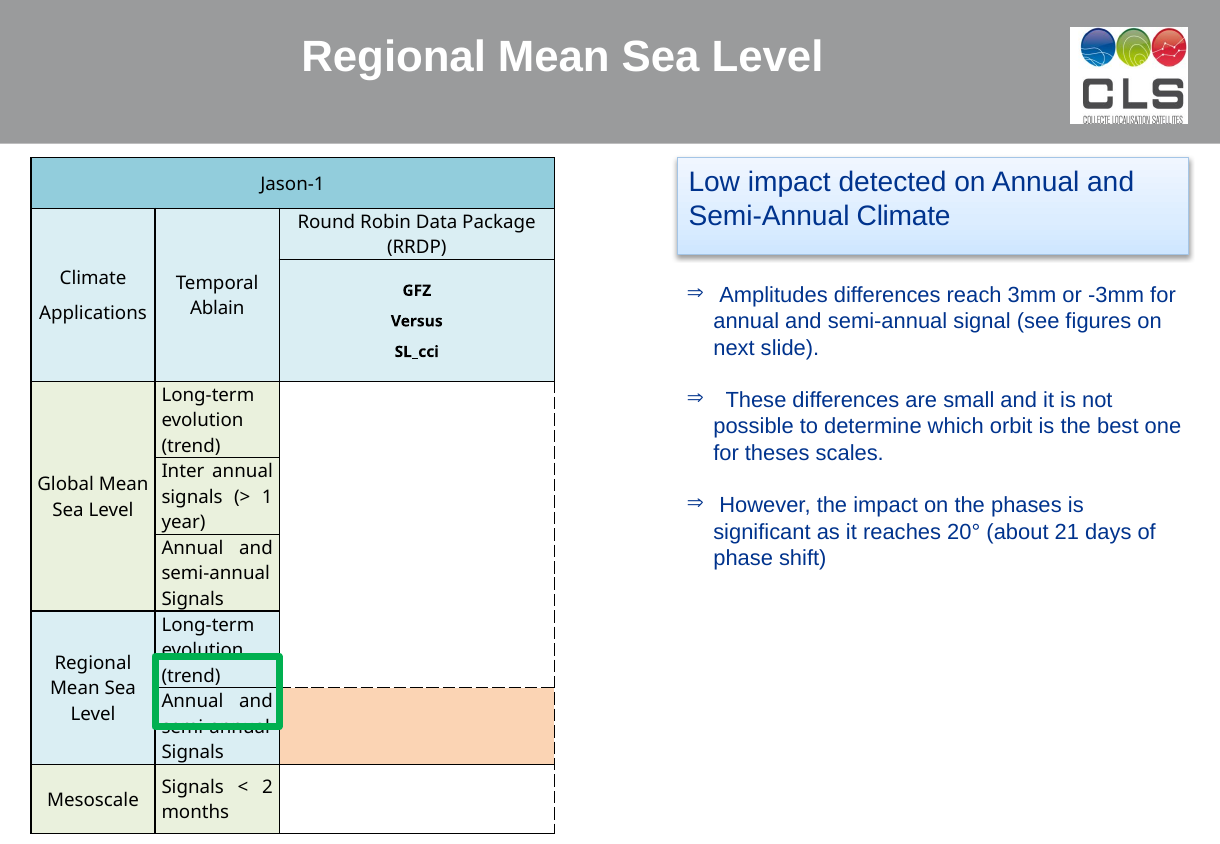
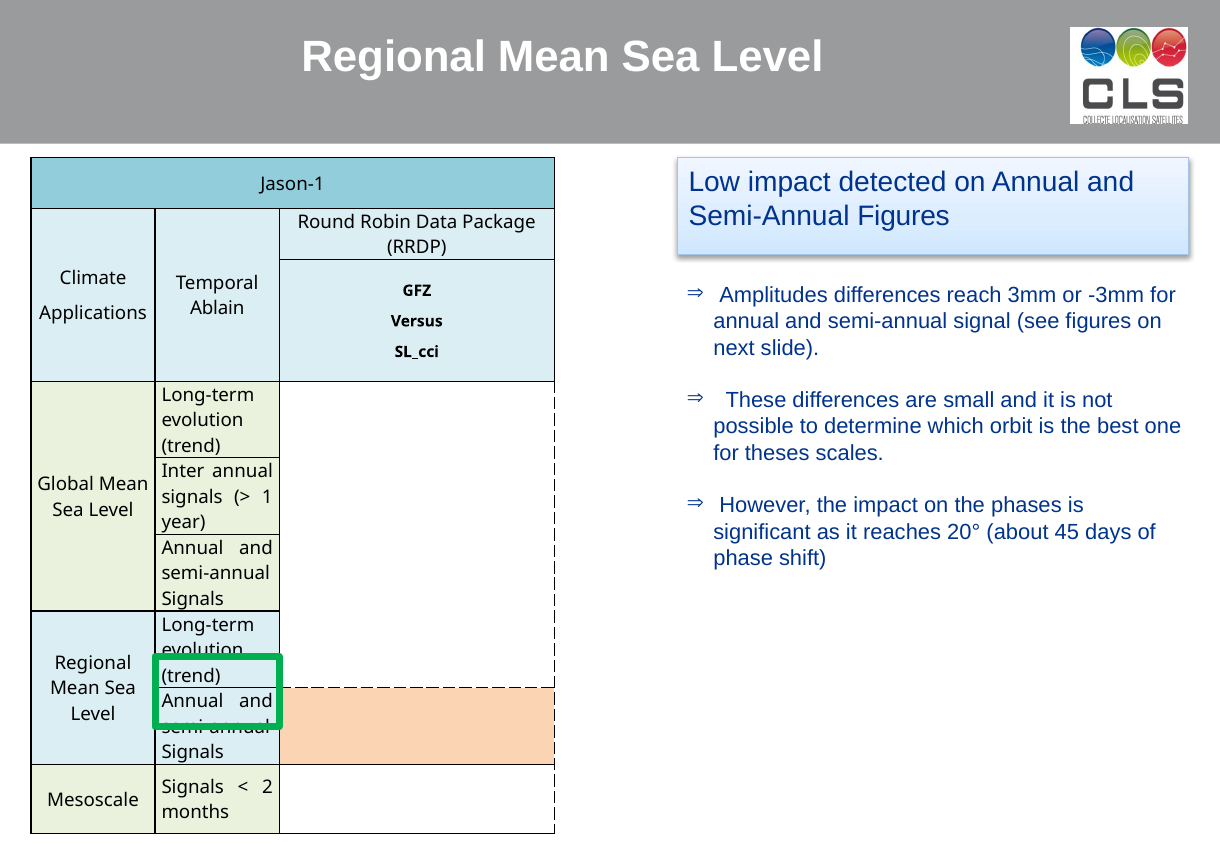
Semi-Annual Climate: Climate -> Figures
21: 21 -> 45
